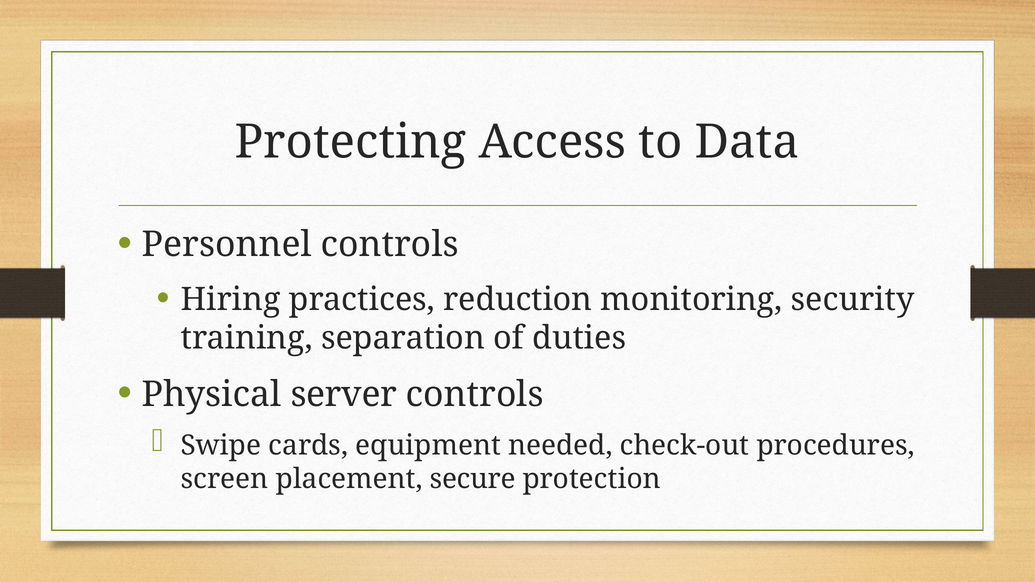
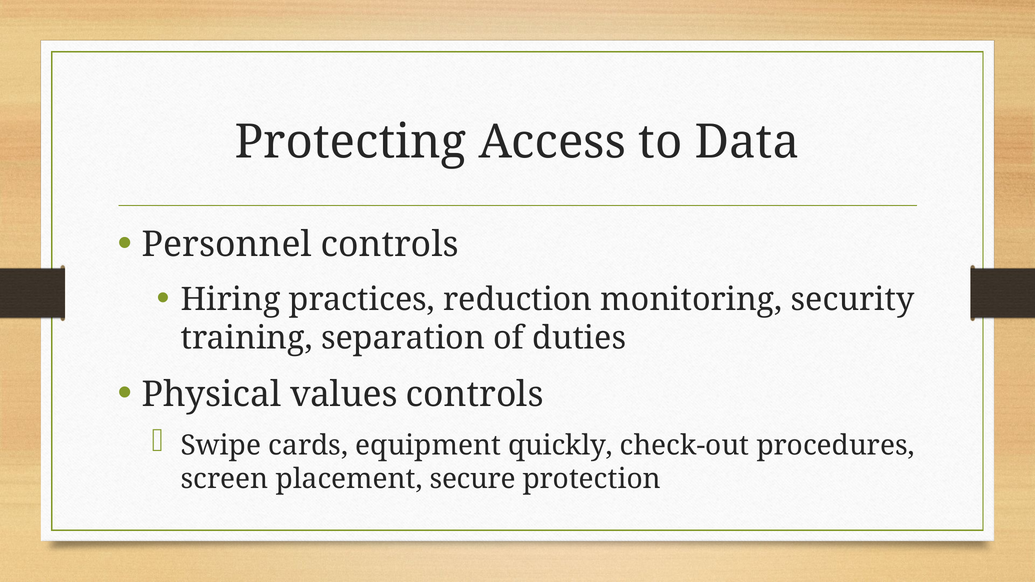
server: server -> values
needed: needed -> quickly
